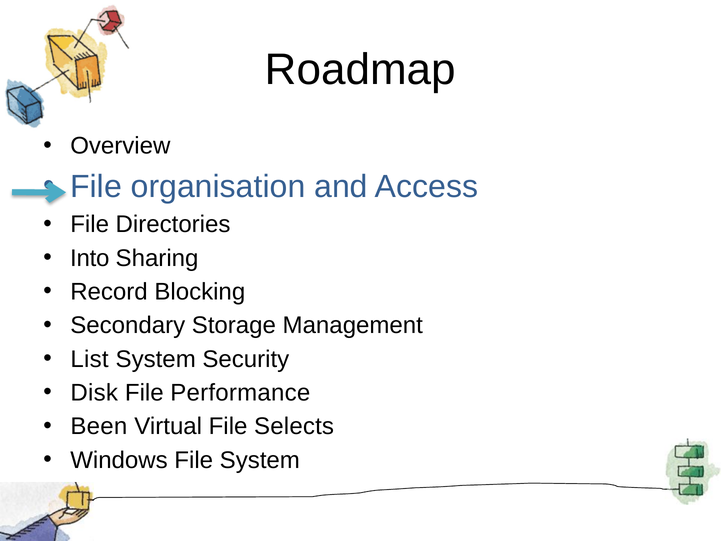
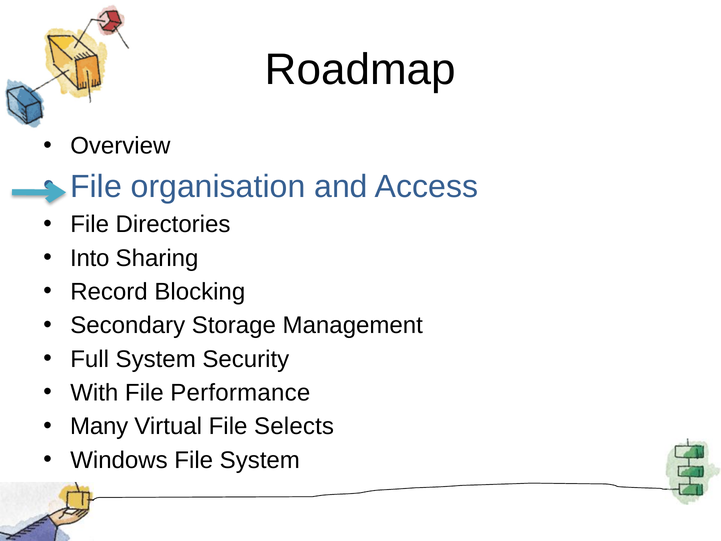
List: List -> Full
Disk: Disk -> With
Been: Been -> Many
